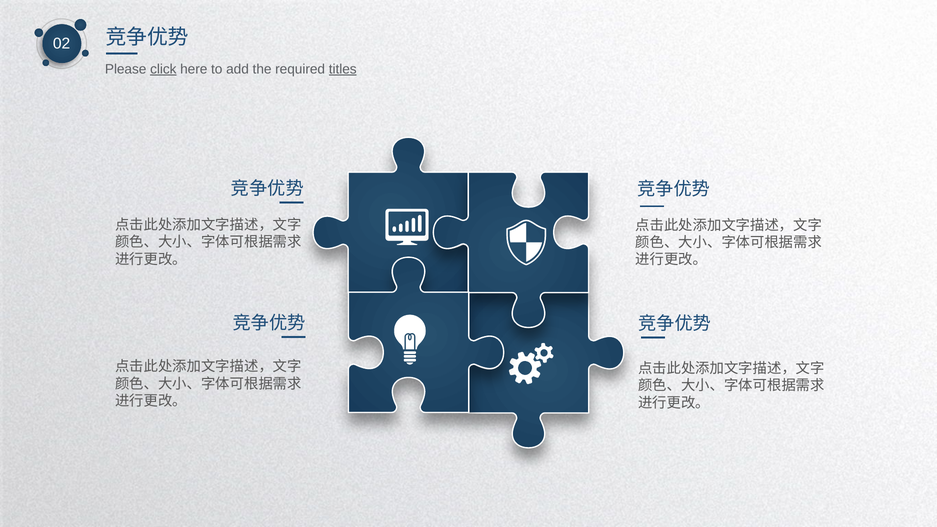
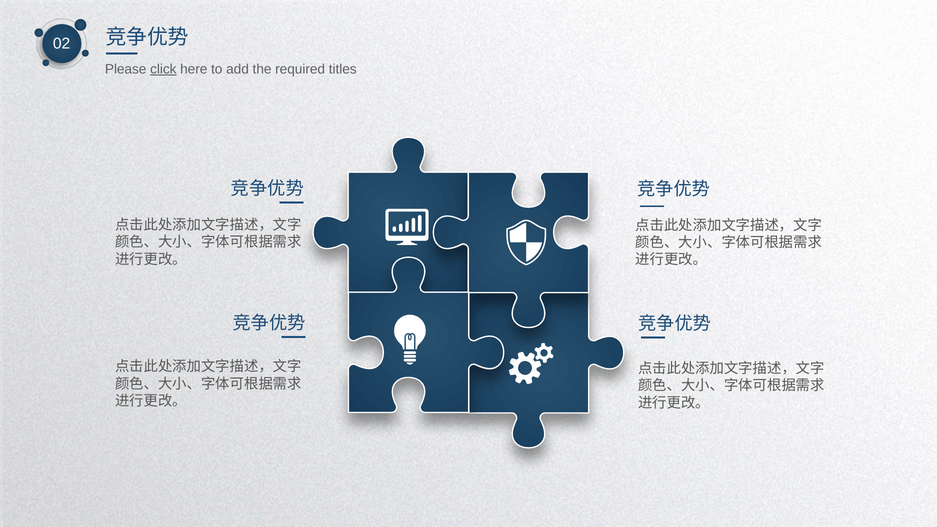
titles underline: present -> none
